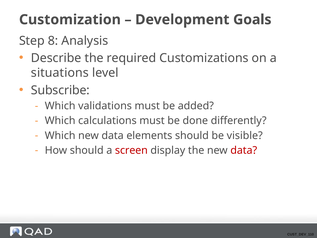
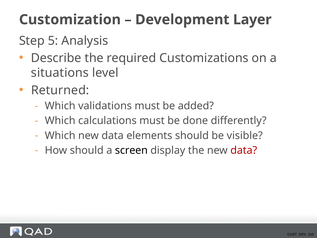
Goals: Goals -> Layer
8: 8 -> 5
Subscribe: Subscribe -> Returned
screen colour: red -> black
